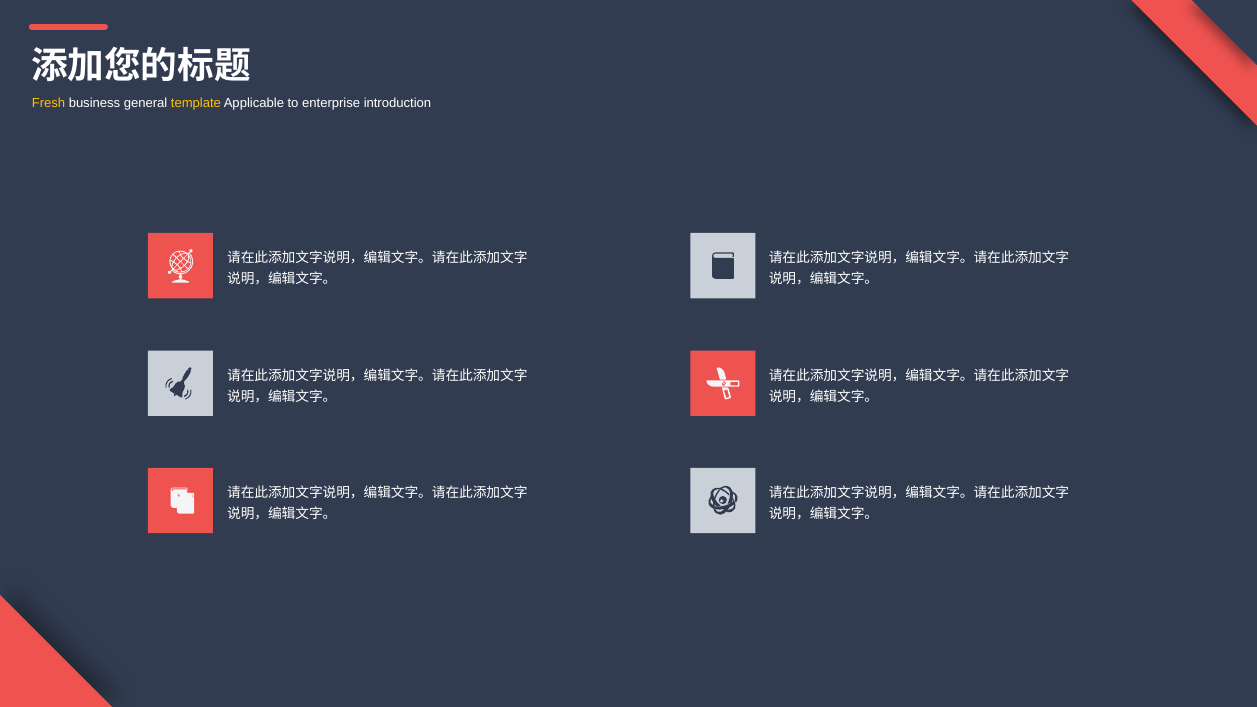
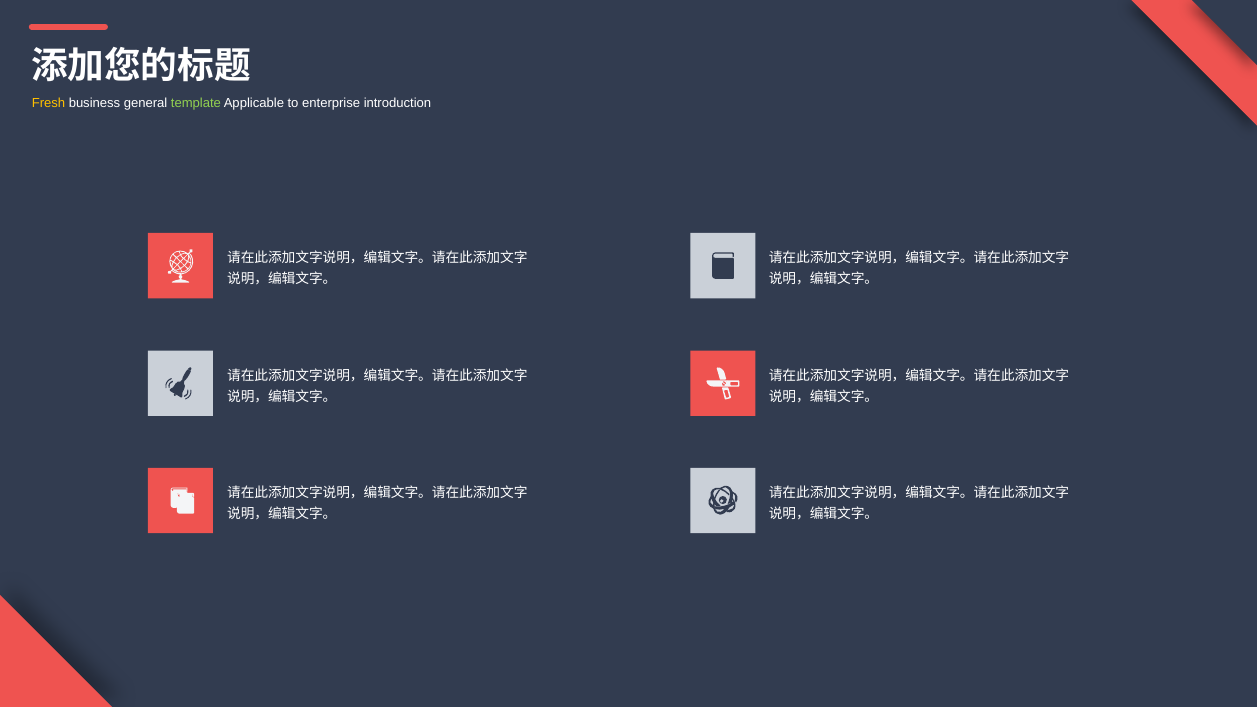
template colour: yellow -> light green
